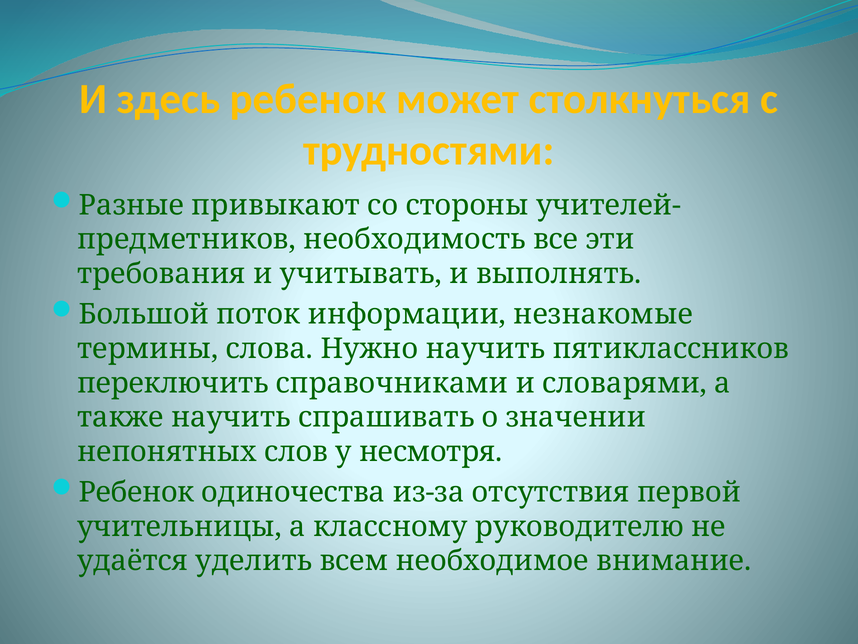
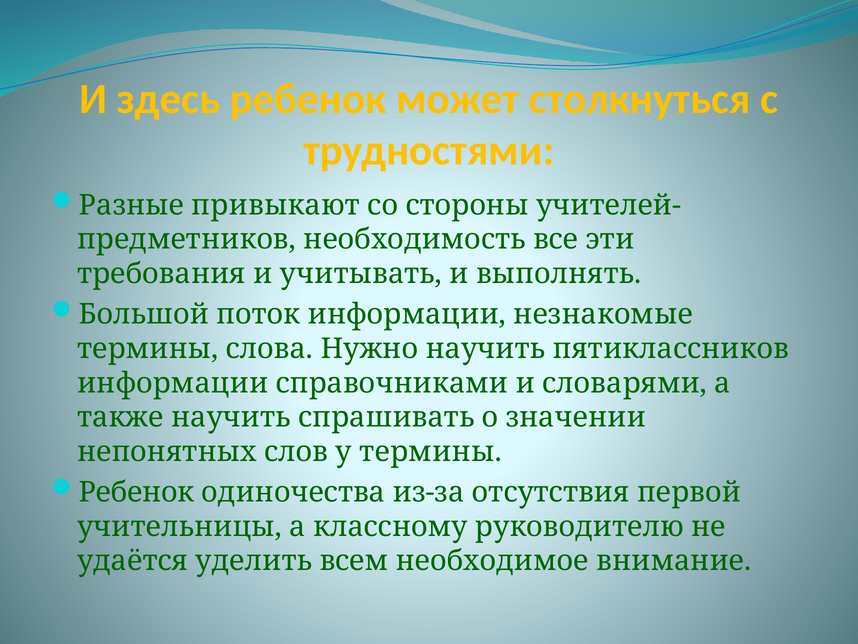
переключить at (173, 383): переключить -> информации
у несмотря: несмотря -> термины
